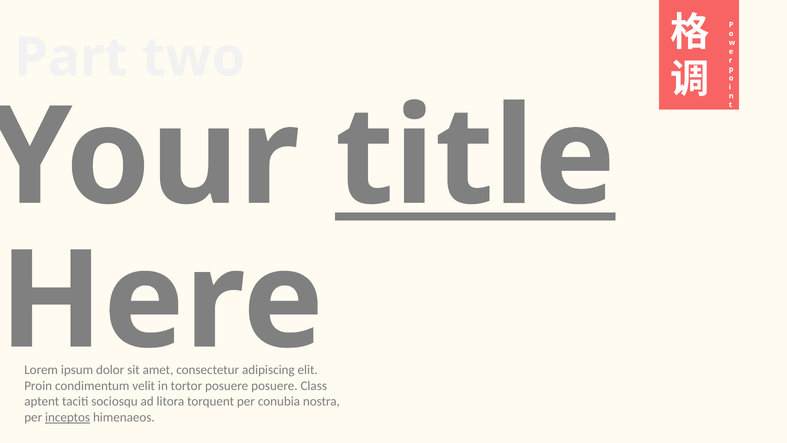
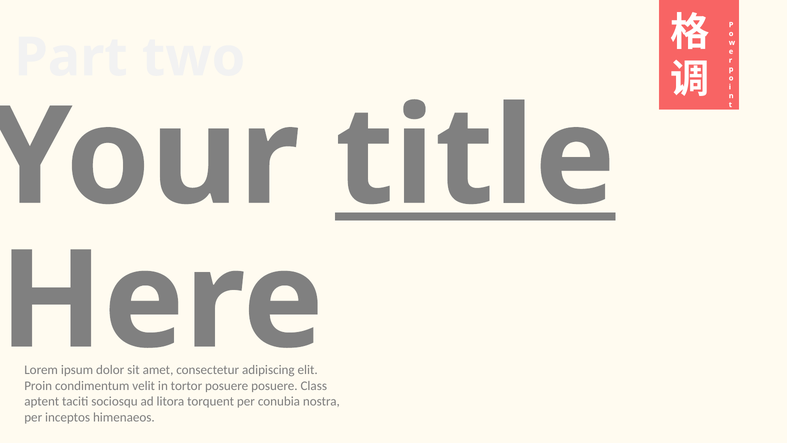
inceptos underline: present -> none
